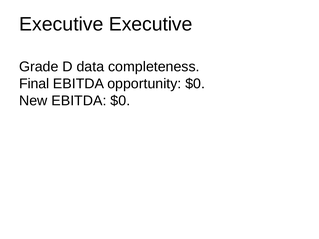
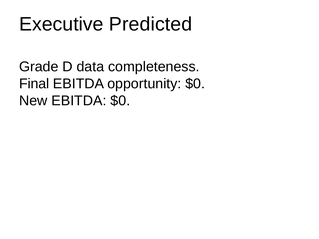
Executive Executive: Executive -> Predicted
